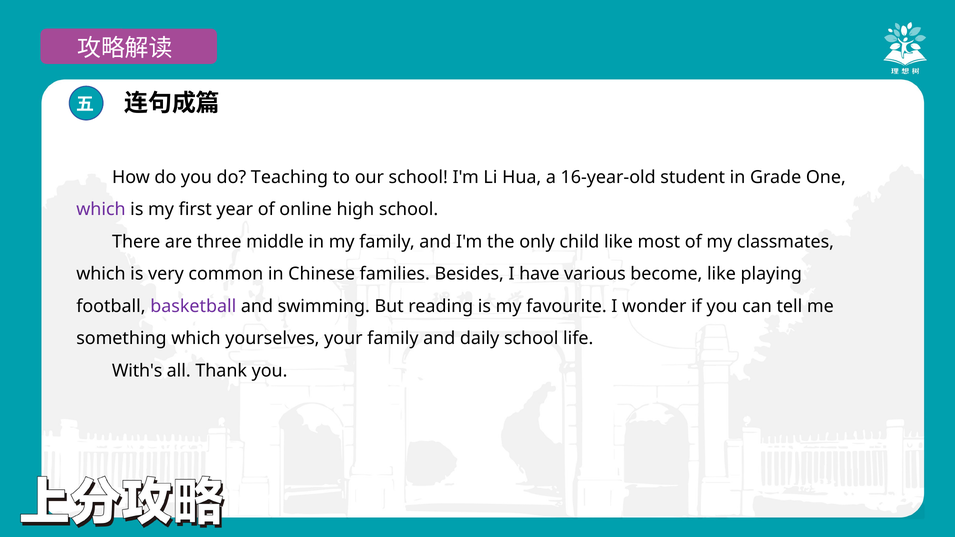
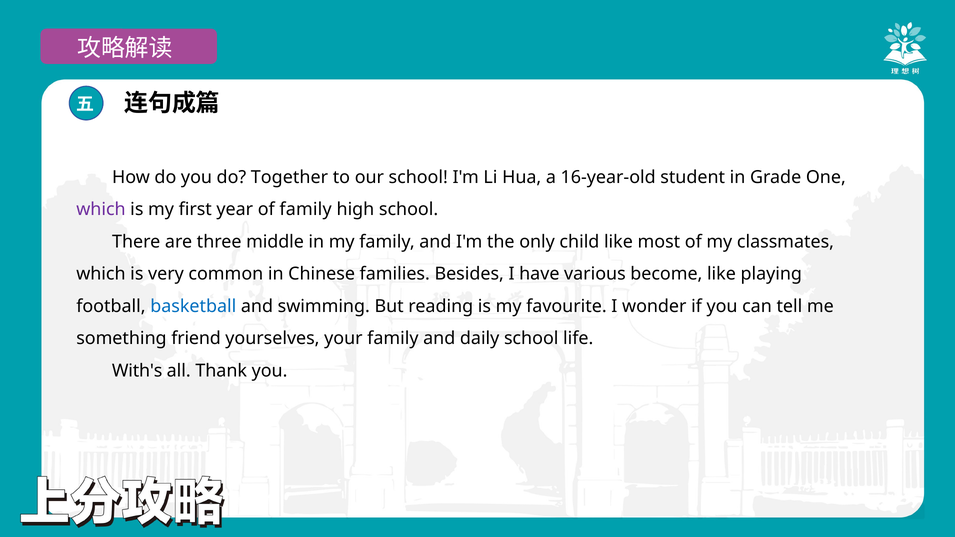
Teaching: Teaching -> Together
of online: online -> family
basketball colour: purple -> blue
something which: which -> friend
